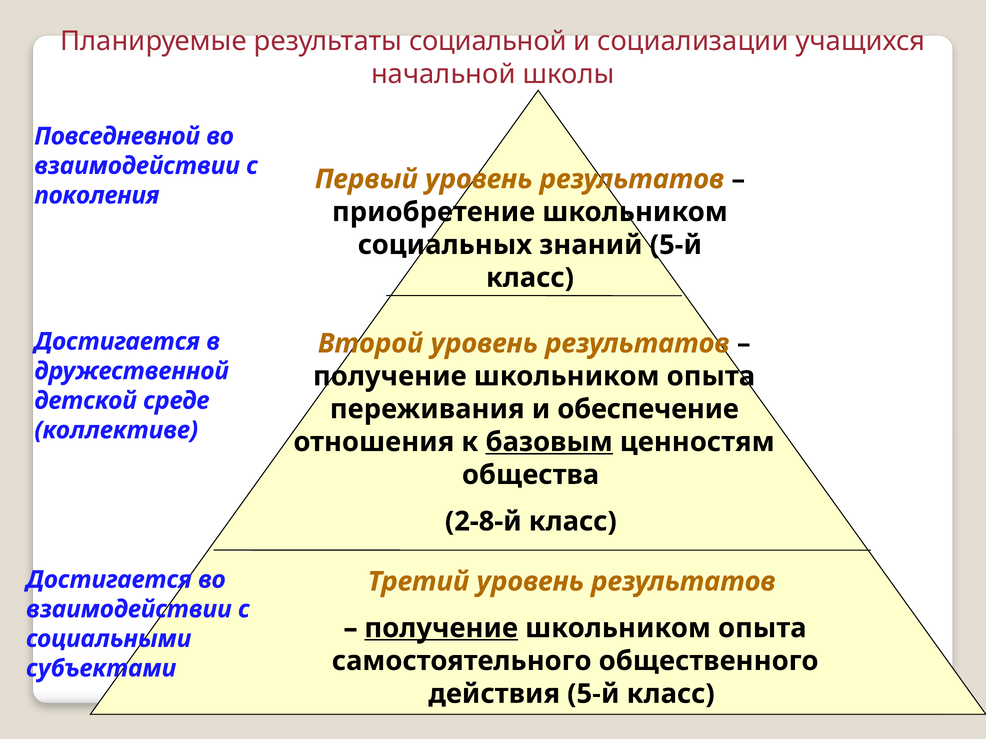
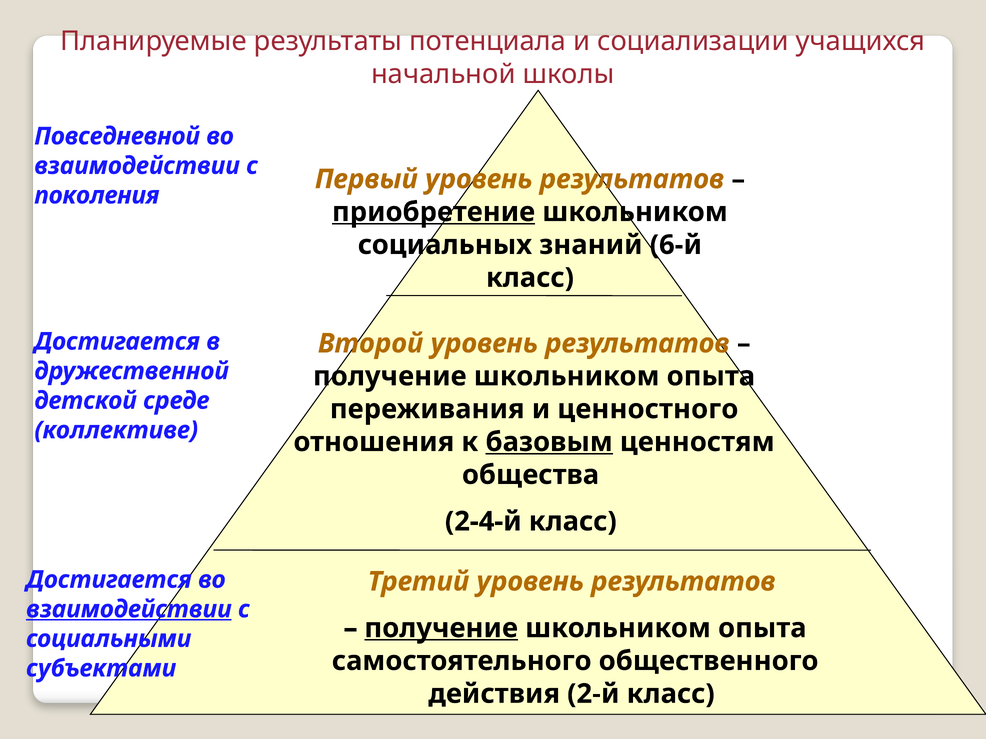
социальной: социальной -> потенциала
приобретение underline: none -> present
знаний 5-й: 5-й -> 6-й
обеспечение: обеспечение -> ценностного
2-8-й: 2-8-й -> 2-4-й
взаимодействии at (129, 610) underline: none -> present
действия 5-й: 5-й -> 2-й
